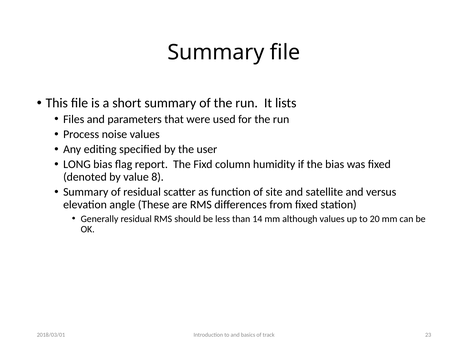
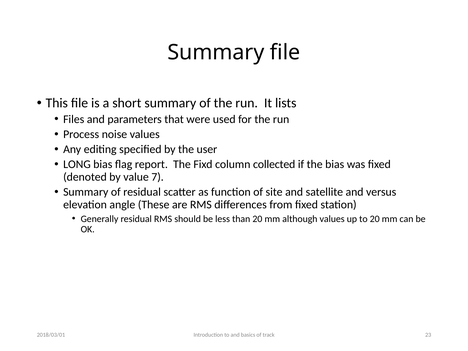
humidity: humidity -> collected
8: 8 -> 7
than 14: 14 -> 20
